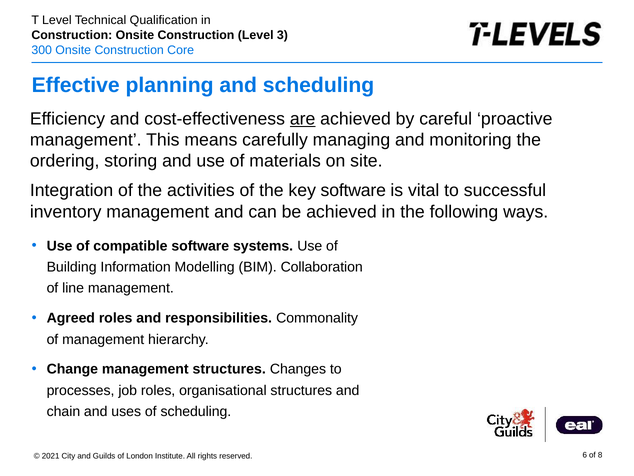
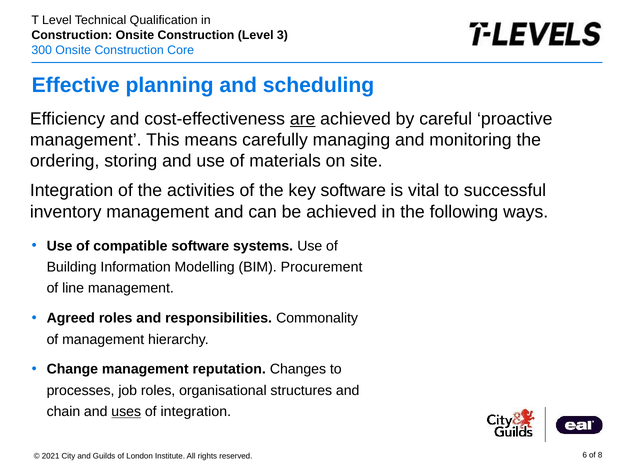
Collaboration: Collaboration -> Procurement
management structures: structures -> reputation
uses underline: none -> present
of scheduling: scheduling -> integration
